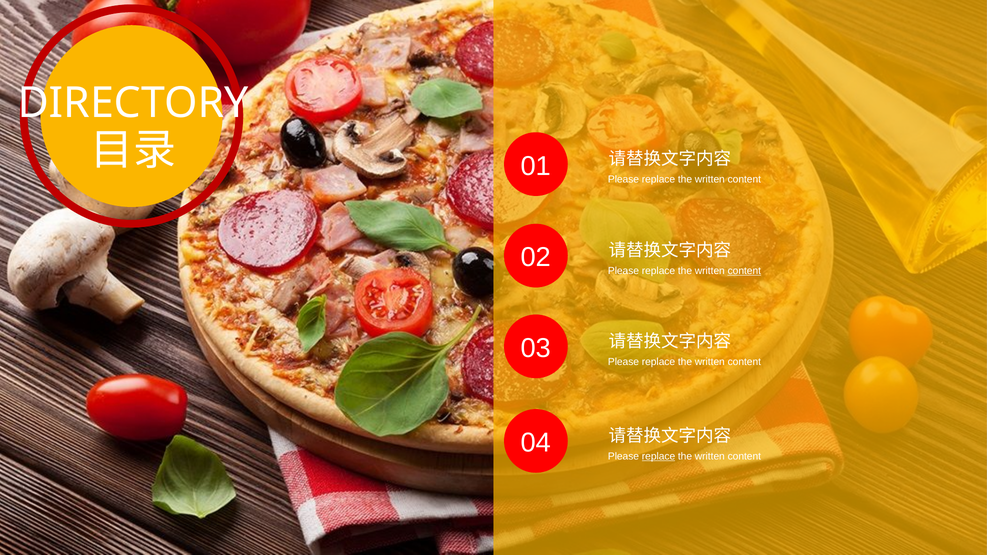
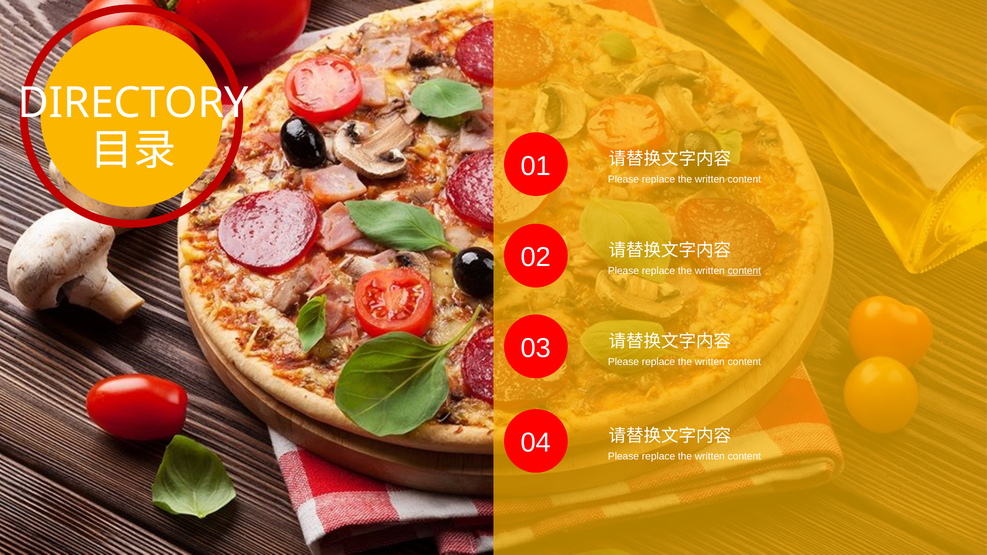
replace at (659, 456) underline: present -> none
